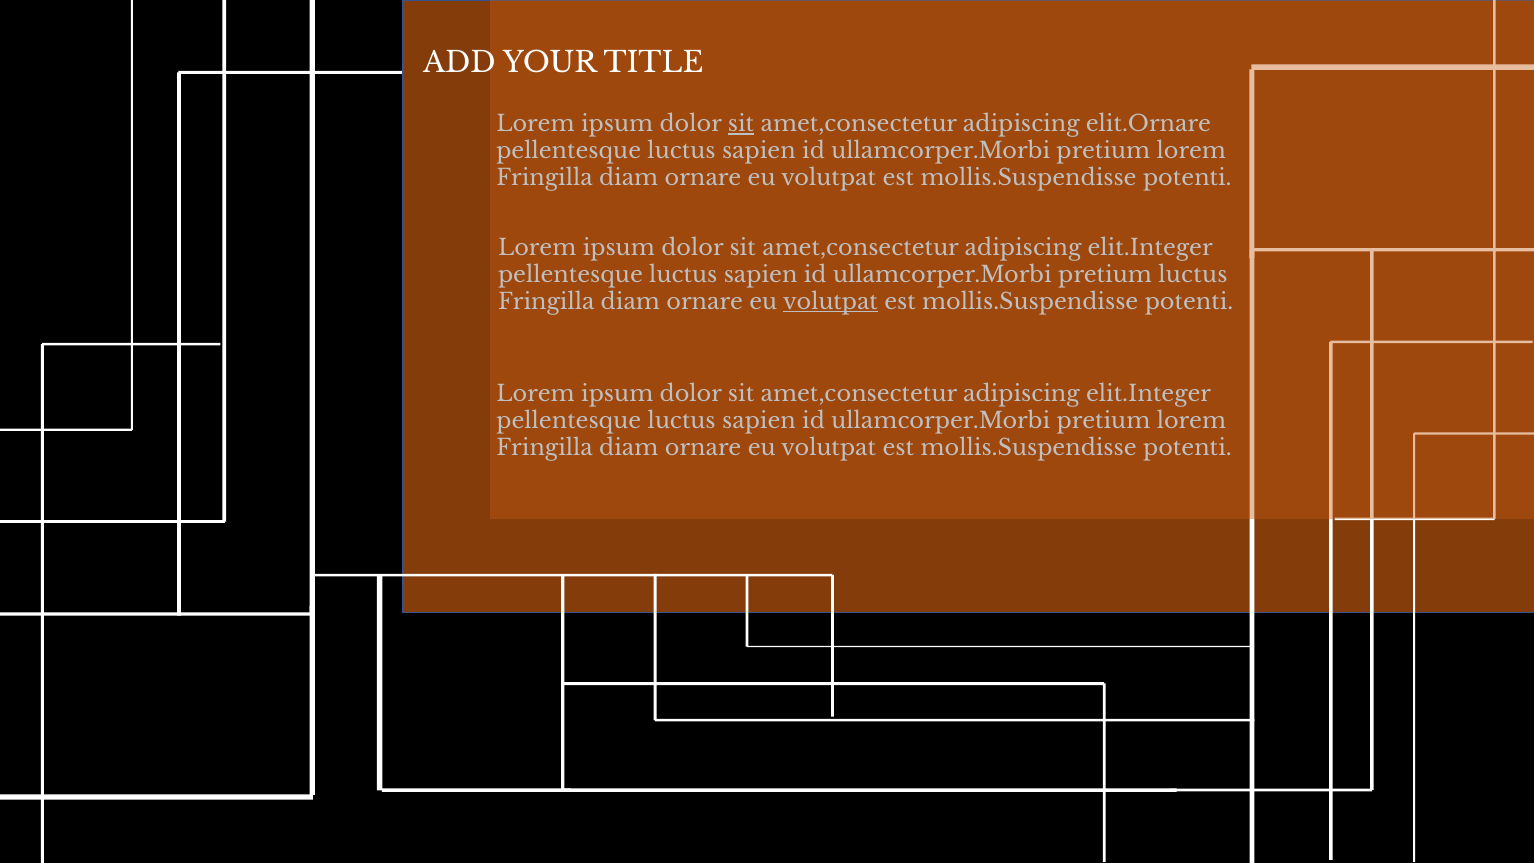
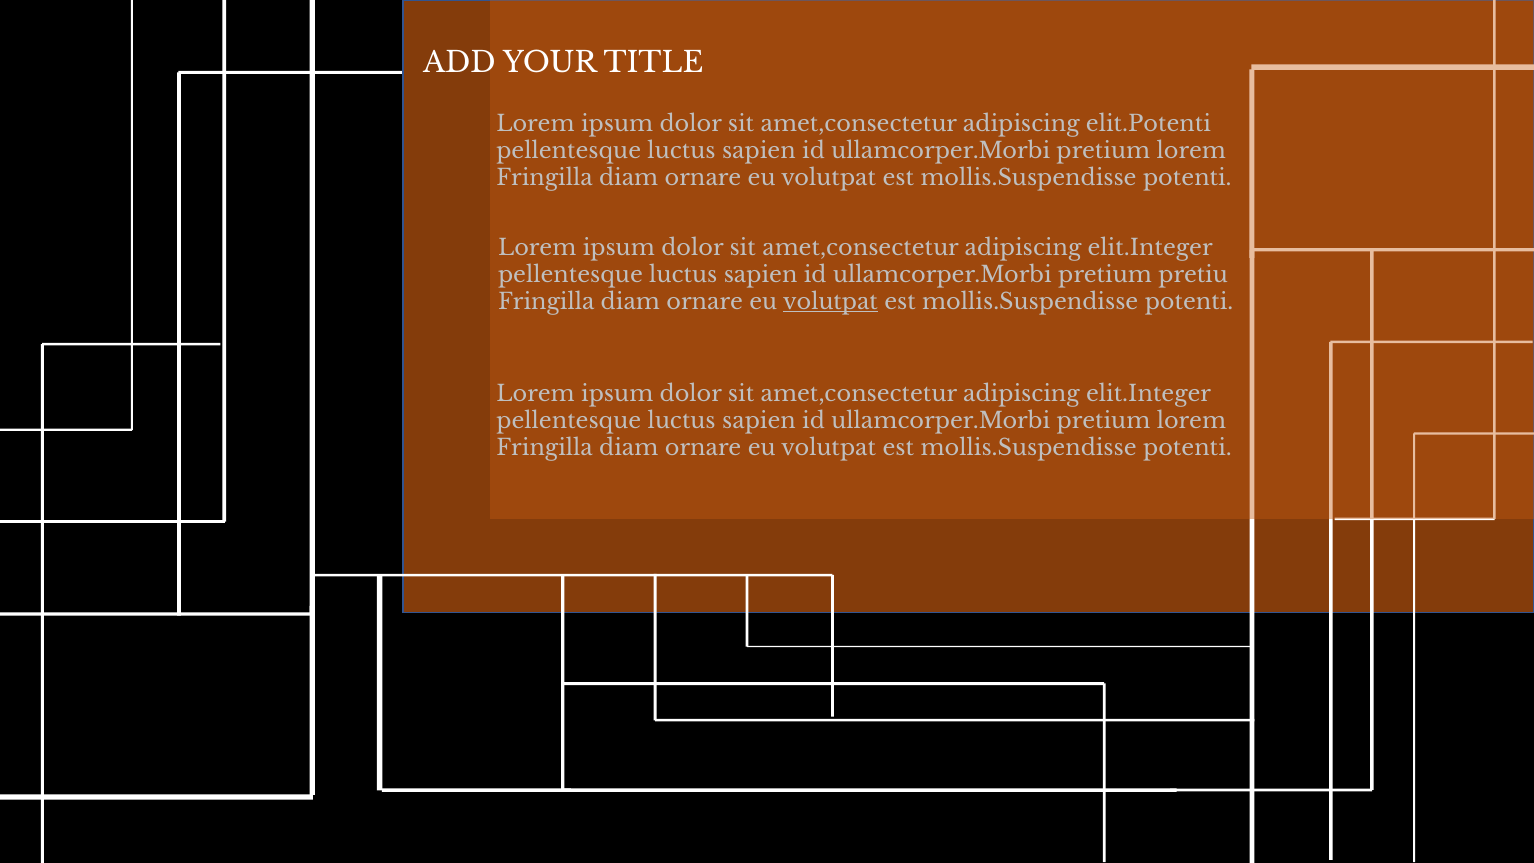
sit at (741, 124) underline: present -> none
elit.Ornare: elit.Ornare -> elit.Potenti
pretium luctus: luctus -> pretiu
